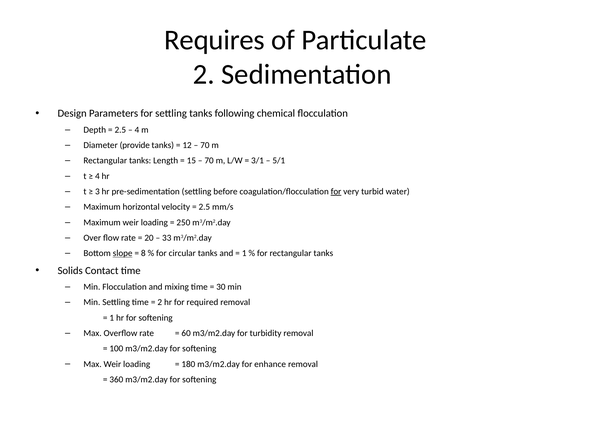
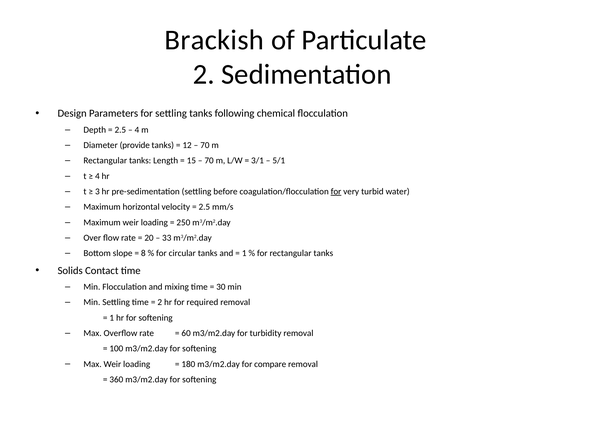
Requires: Requires -> Brackish
slope underline: present -> none
enhance: enhance -> compare
